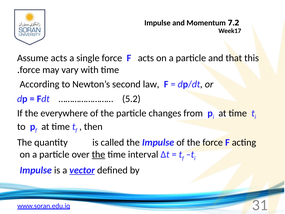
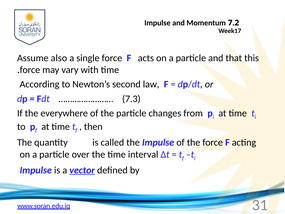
Assume acts: acts -> also
5.2: 5.2 -> 7.3
the at (98, 154) underline: present -> none
